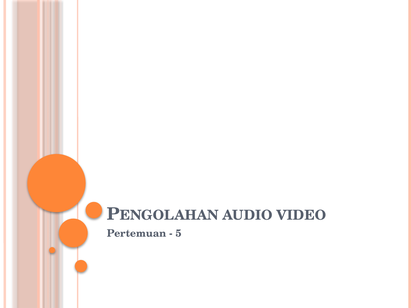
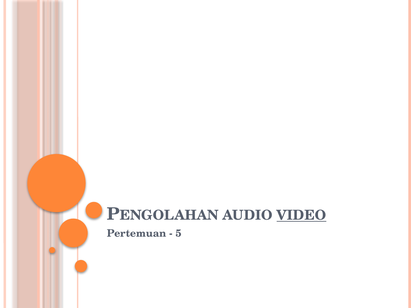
VIDEO underline: none -> present
